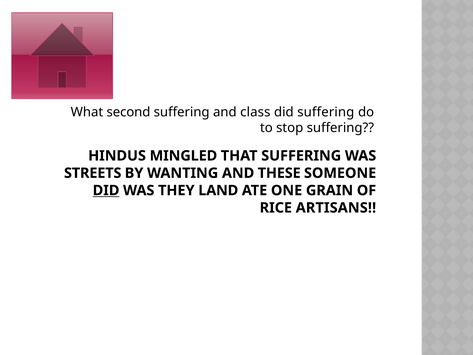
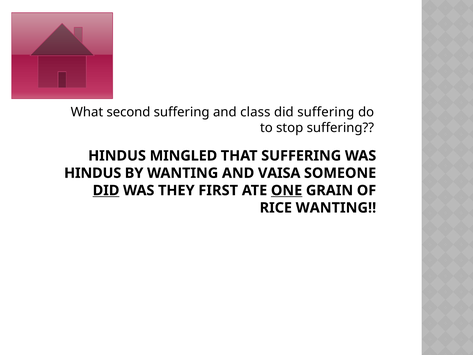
STREETS at (93, 173): STREETS -> HINDUS
THESE: THESE -> VAISA
LAND: LAND -> FIRST
ONE underline: none -> present
RICE ARTISANS: ARTISANS -> WANTING
